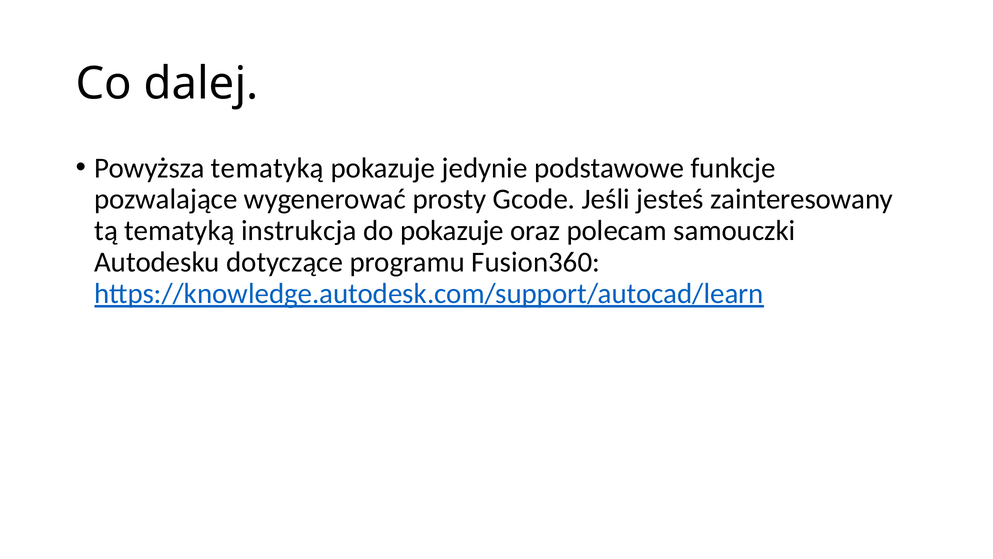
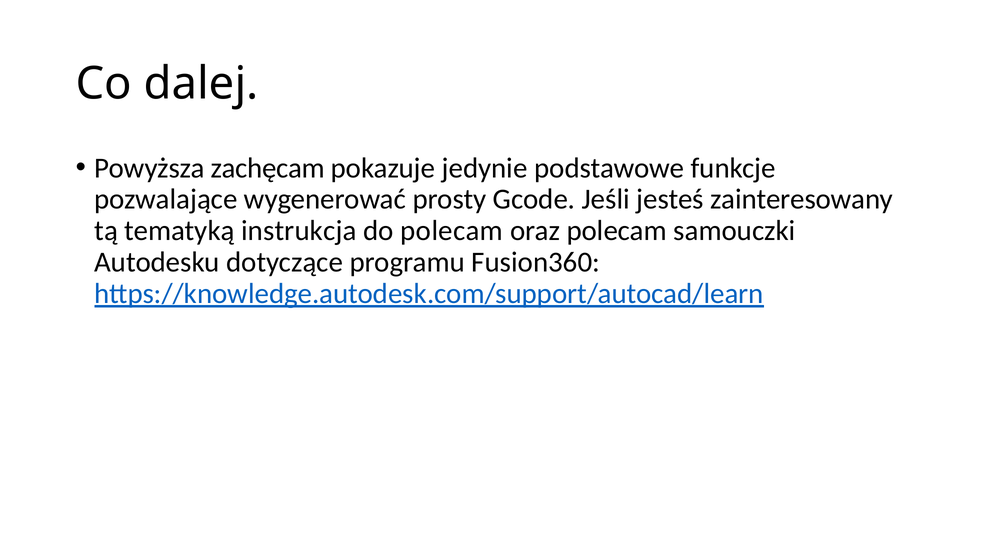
Powyższa tematyką: tematyką -> zachęcam
do pokazuje: pokazuje -> polecam
